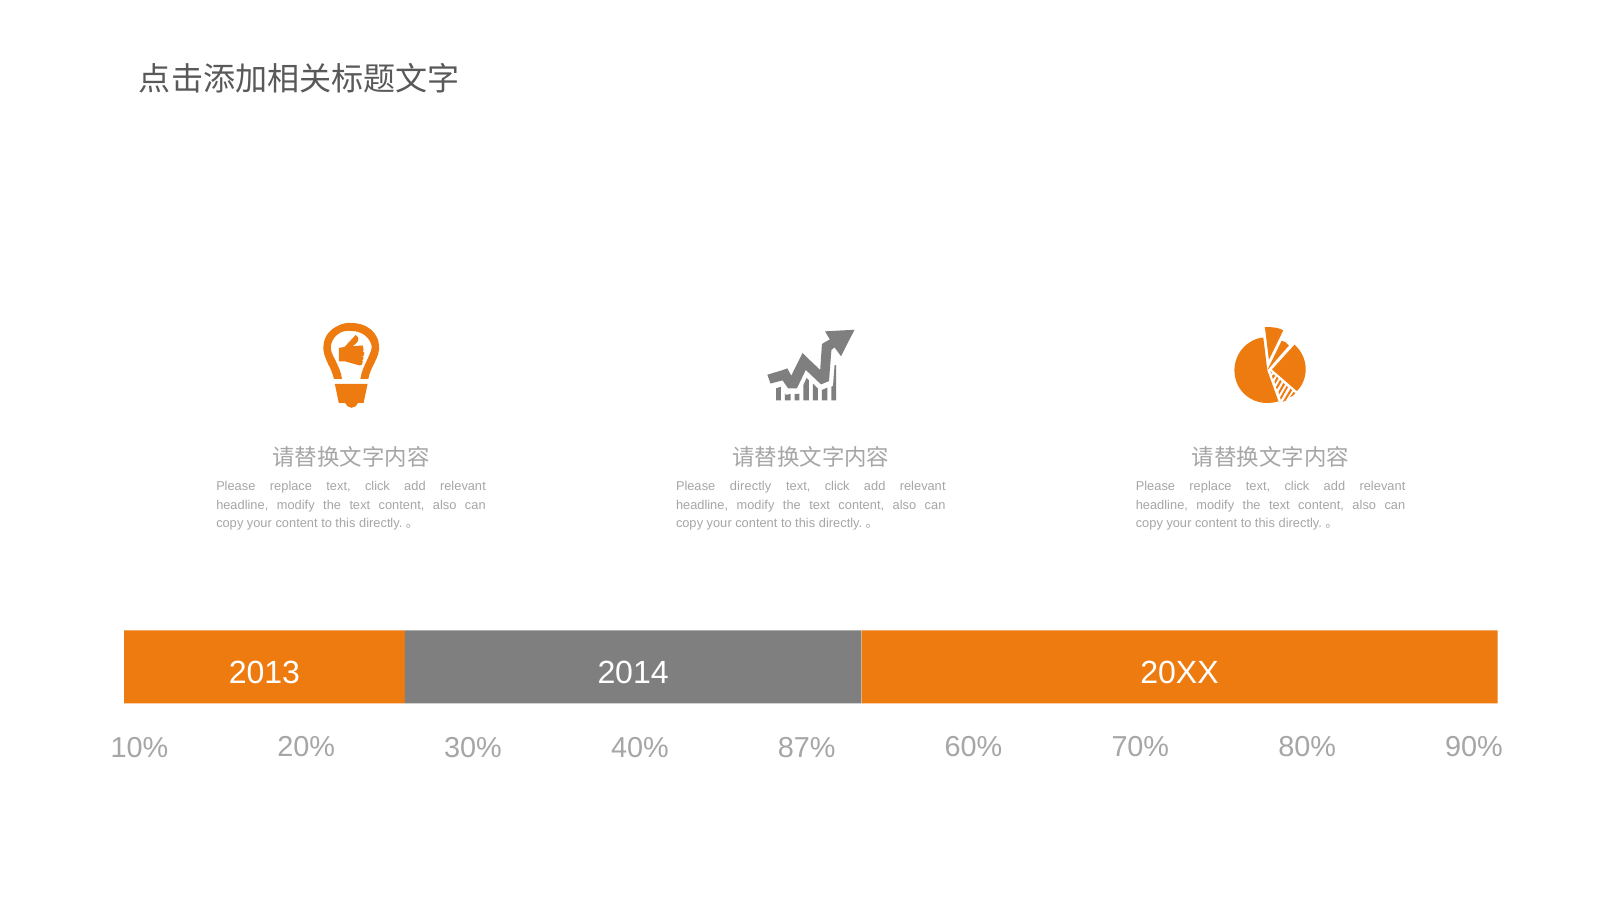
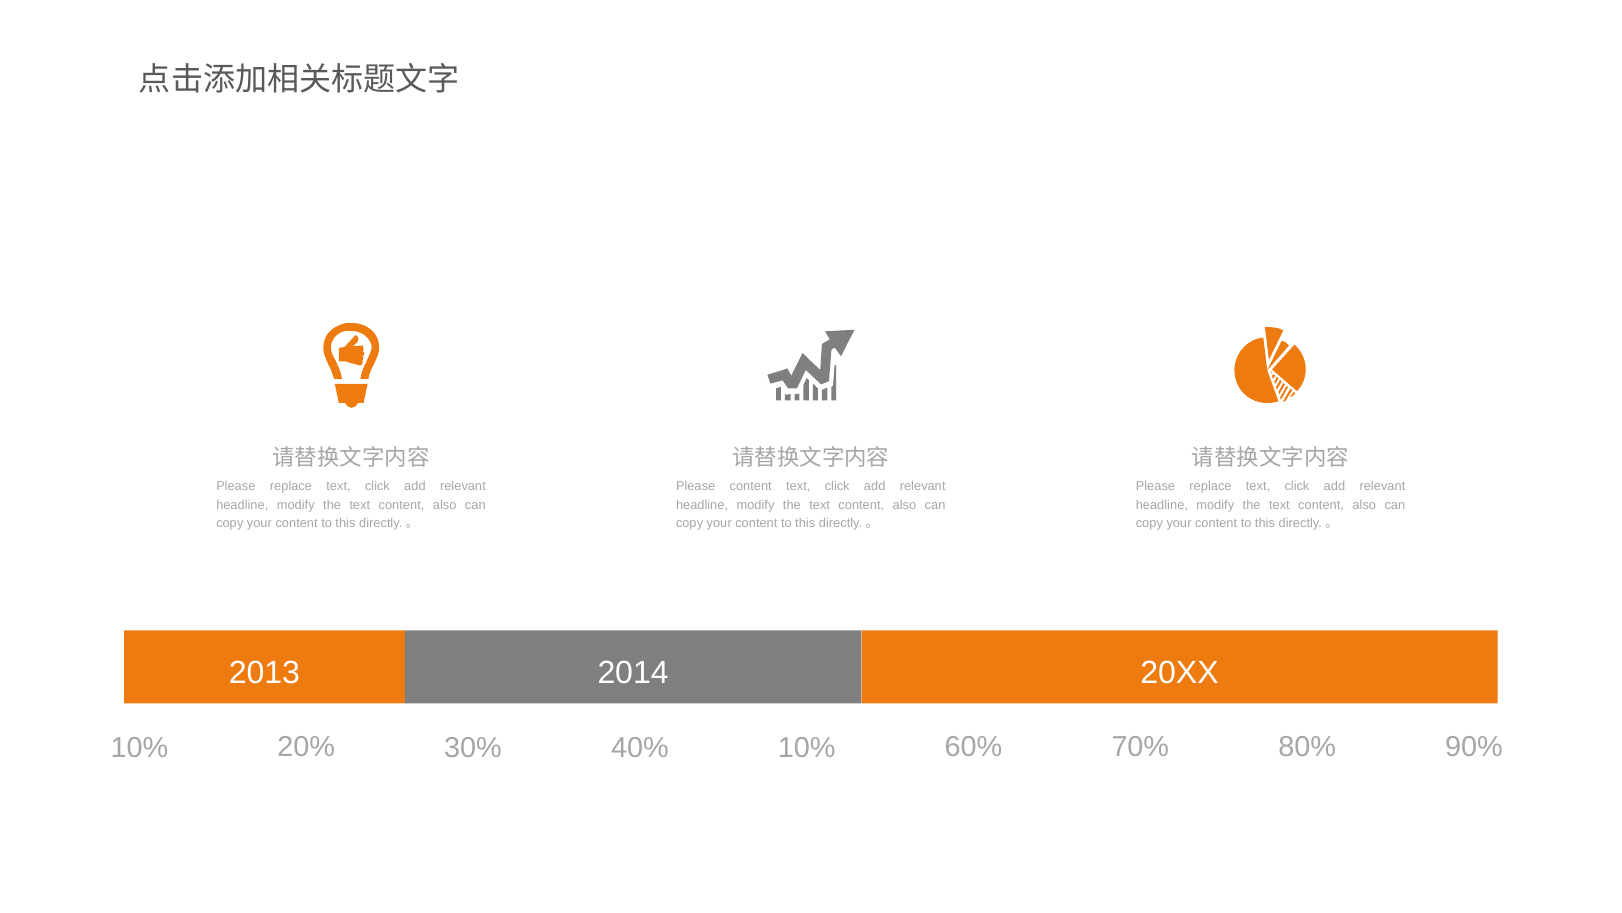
Please directly: directly -> content
40% 87%: 87% -> 10%
